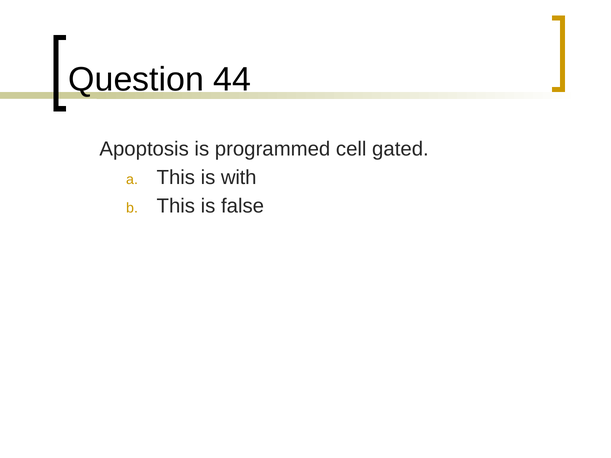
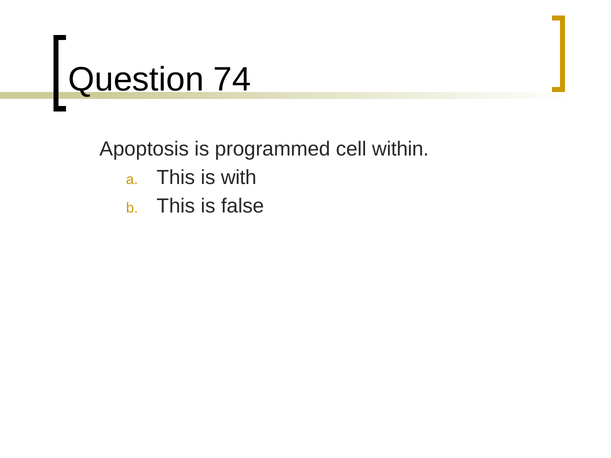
44: 44 -> 74
gated: gated -> within
